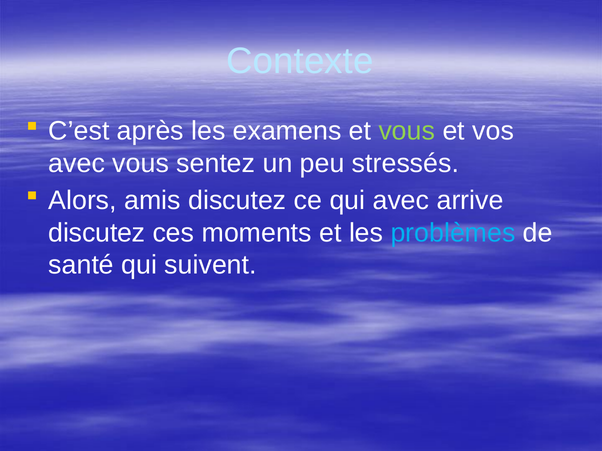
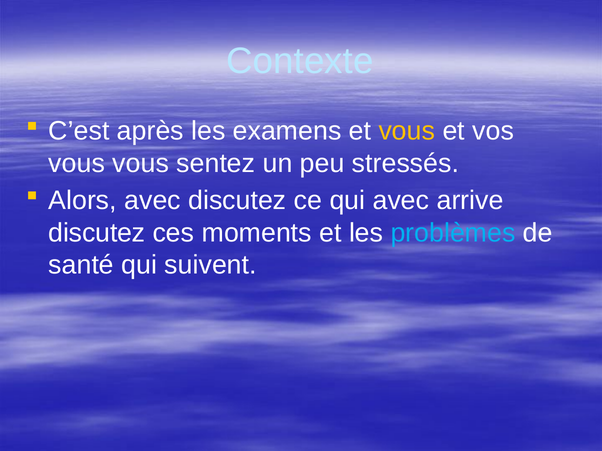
vous at (407, 131) colour: light green -> yellow
avec at (77, 163): avec -> vous
Alors amis: amis -> avec
